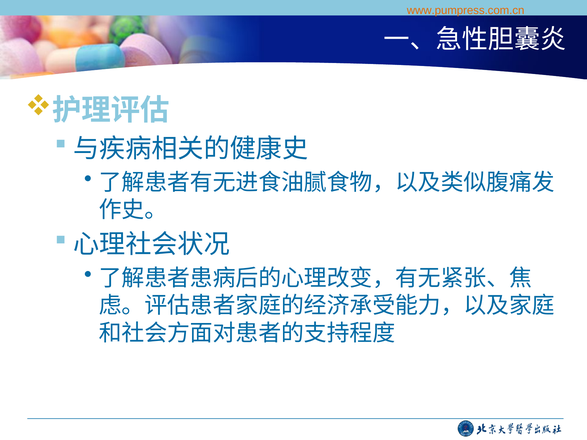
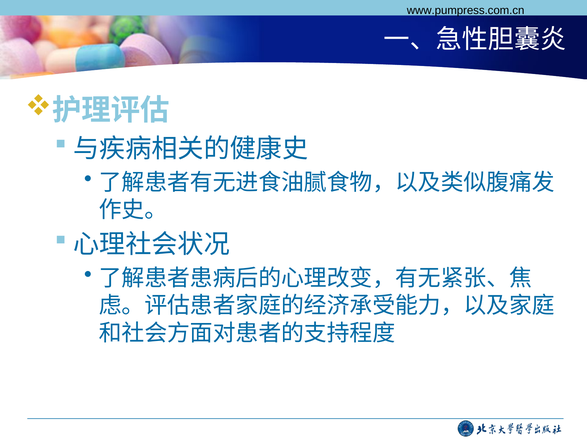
www.pumpress.com.cn colour: orange -> black
